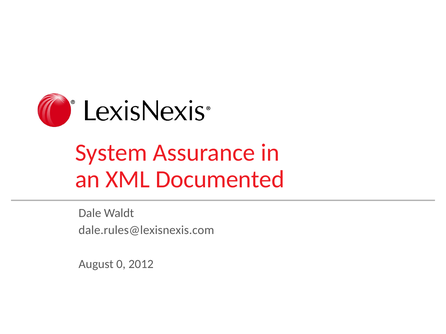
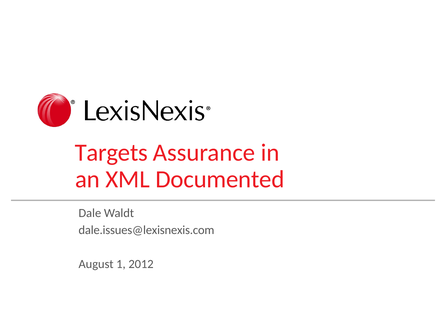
System: System -> Targets
dale.rules@lexisnexis.com: dale.rules@lexisnexis.com -> dale.issues@lexisnexis.com
0: 0 -> 1
